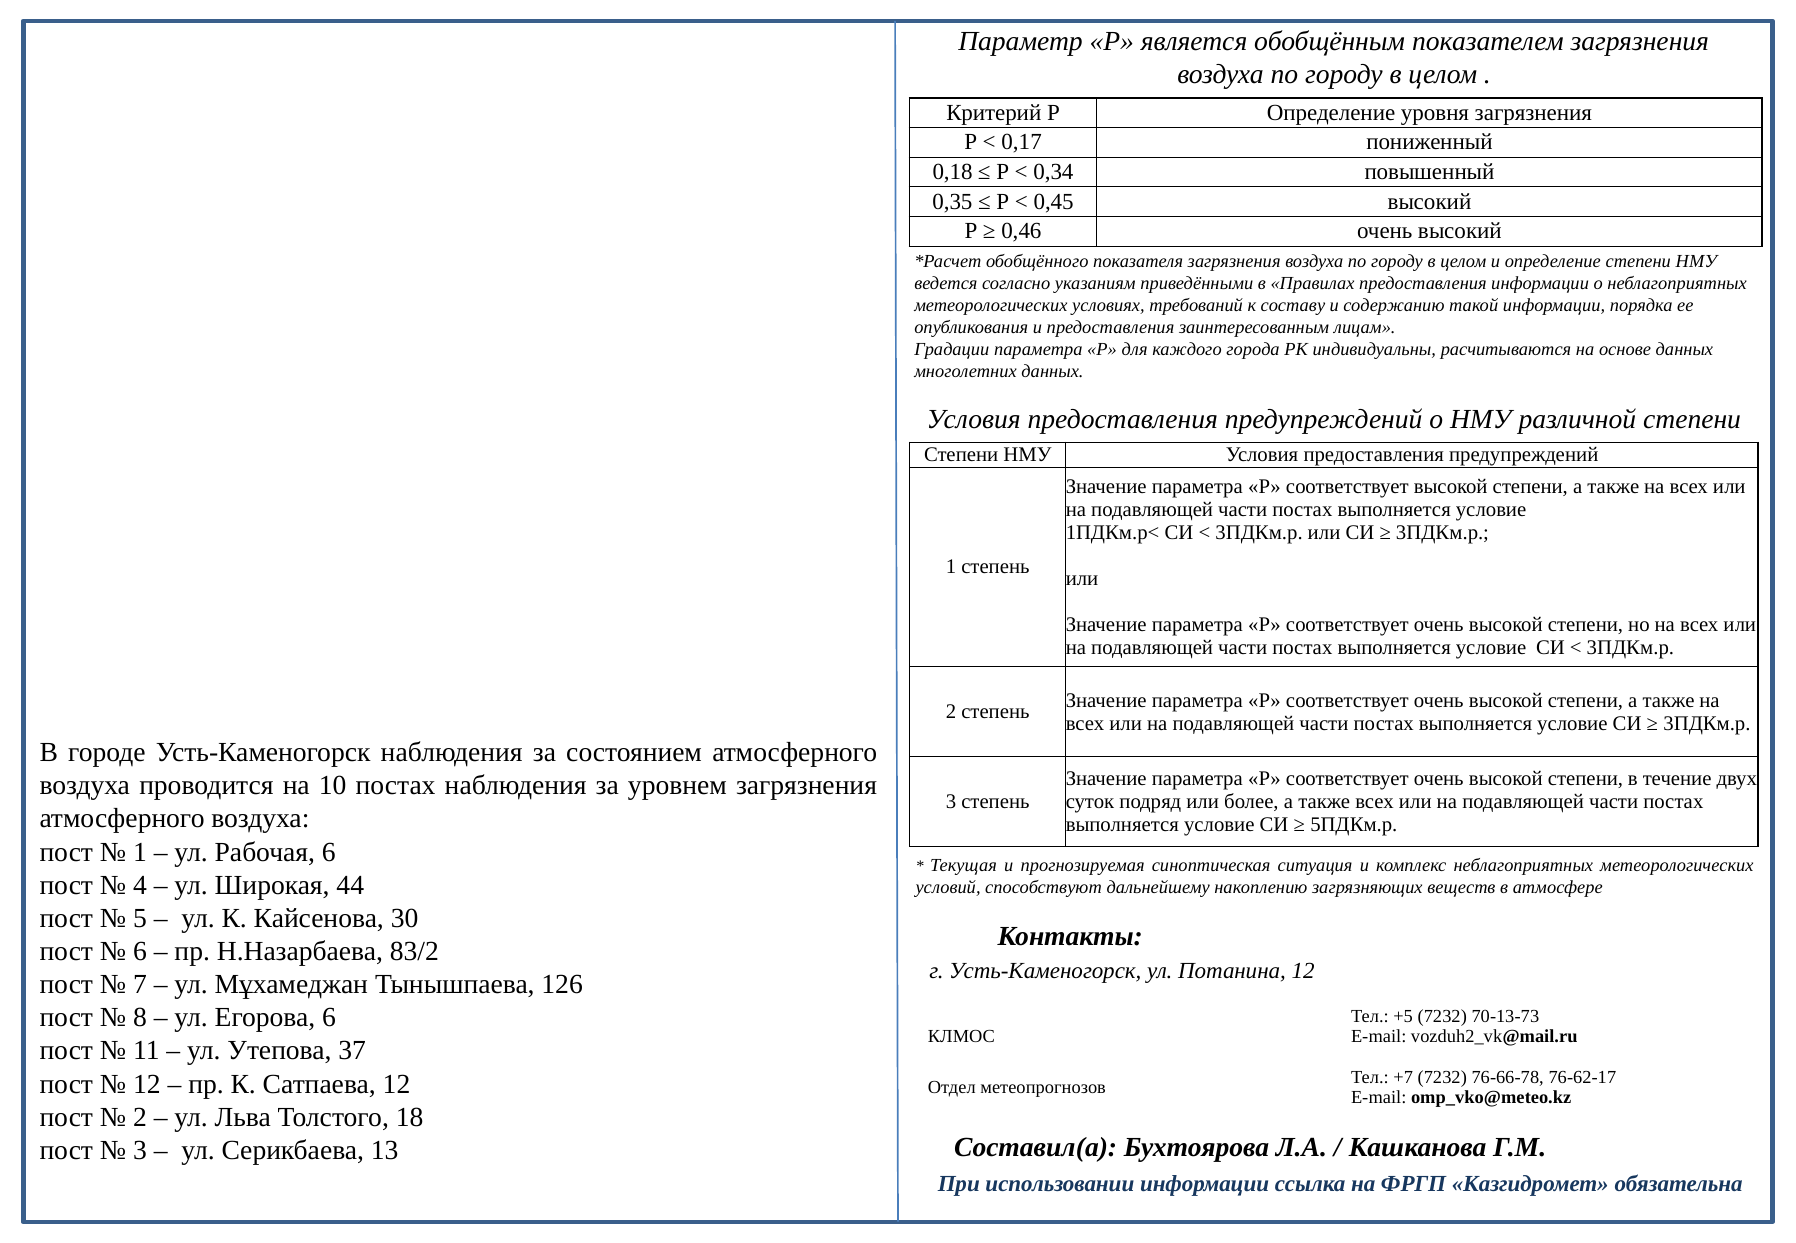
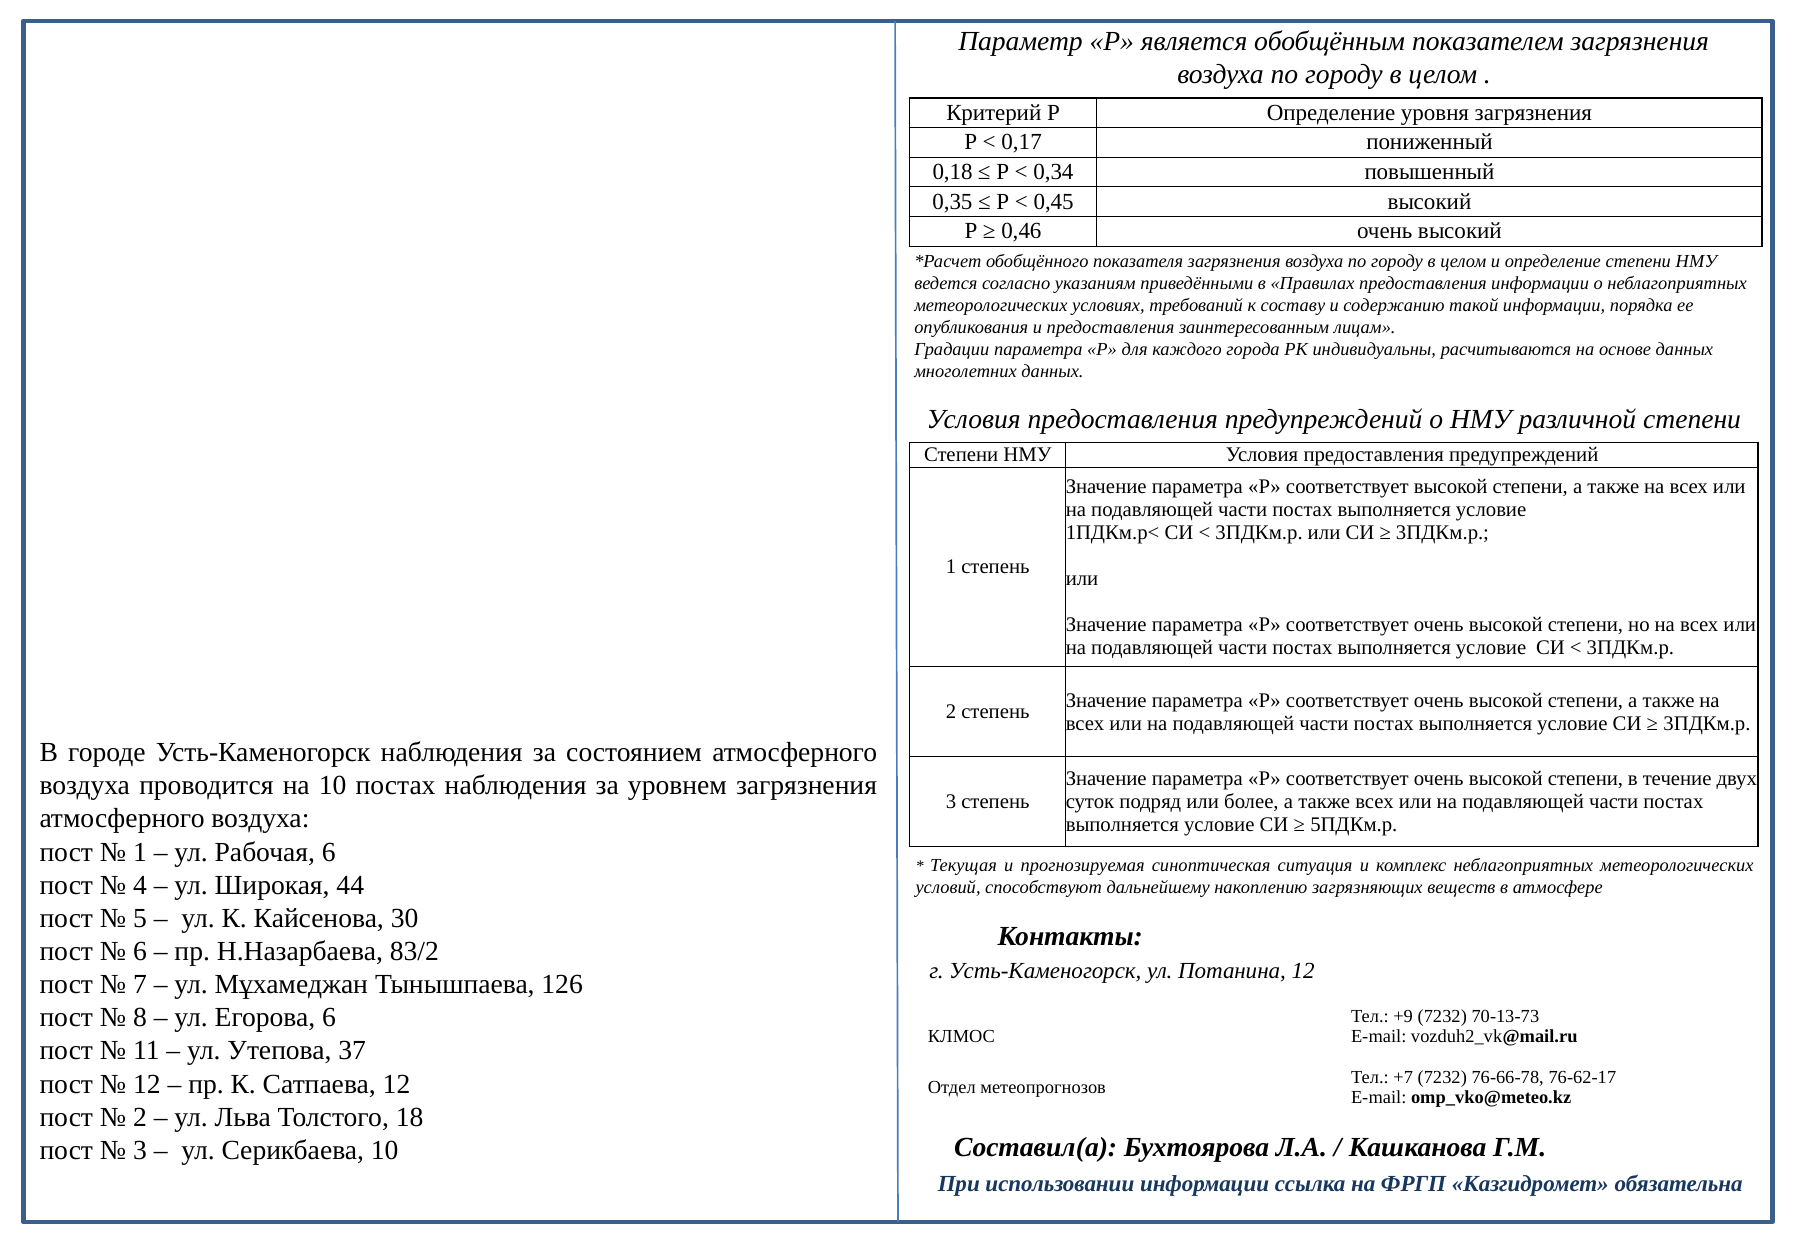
+5: +5 -> +9
Серикбаева 13: 13 -> 10
